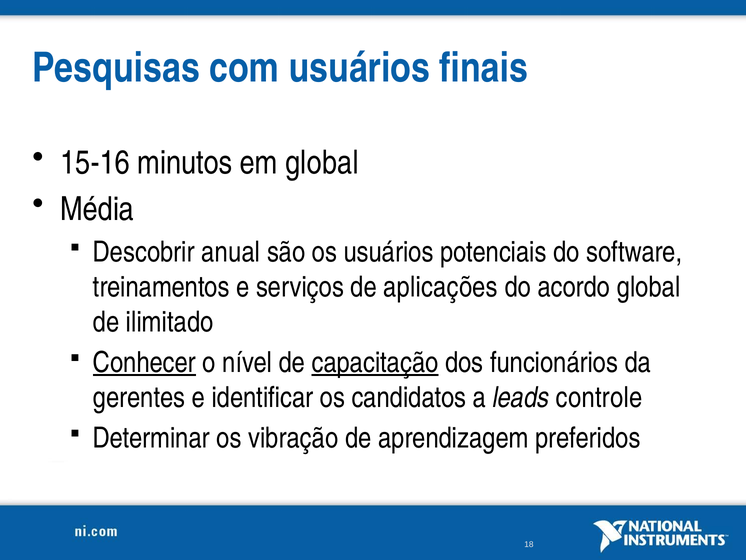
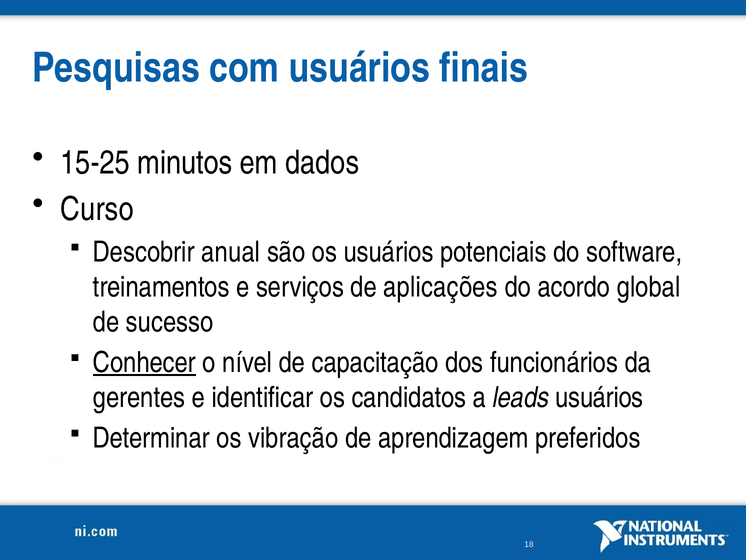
15-16: 15-16 -> 15-25
em global: global -> dados
Média: Média -> Curso
ilimitado: ilimitado -> sucesso
capacitação underline: present -> none
leads controle: controle -> usuários
